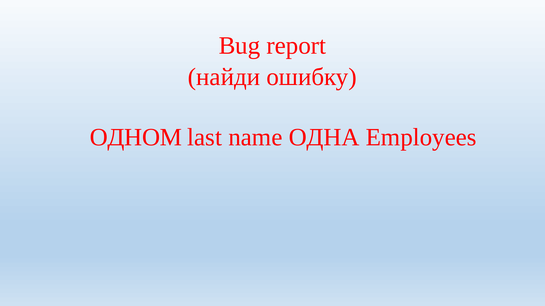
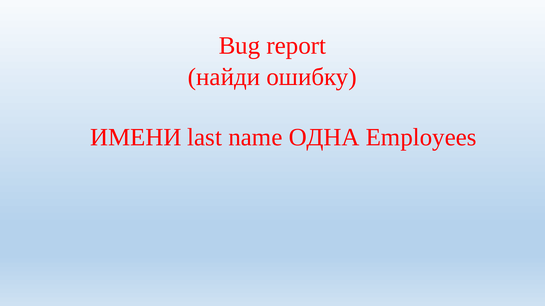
ОДНОМ: ОДНОМ -> ИМЕНИ
